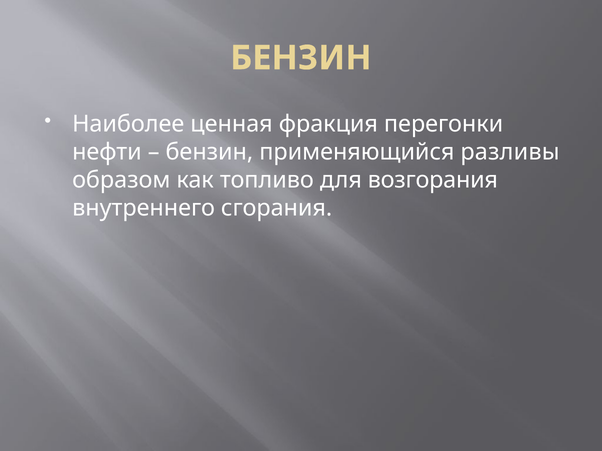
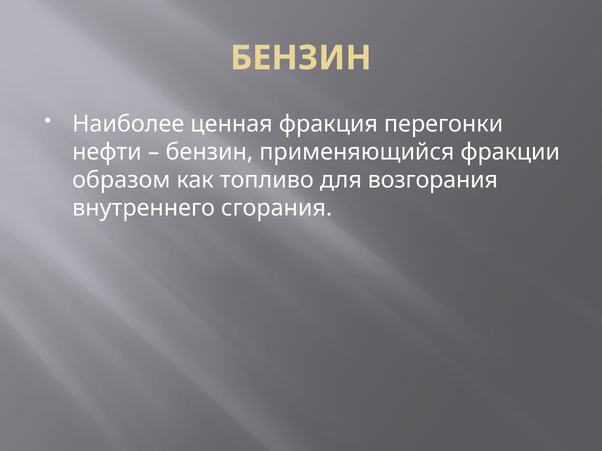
разливы: разливы -> фракции
